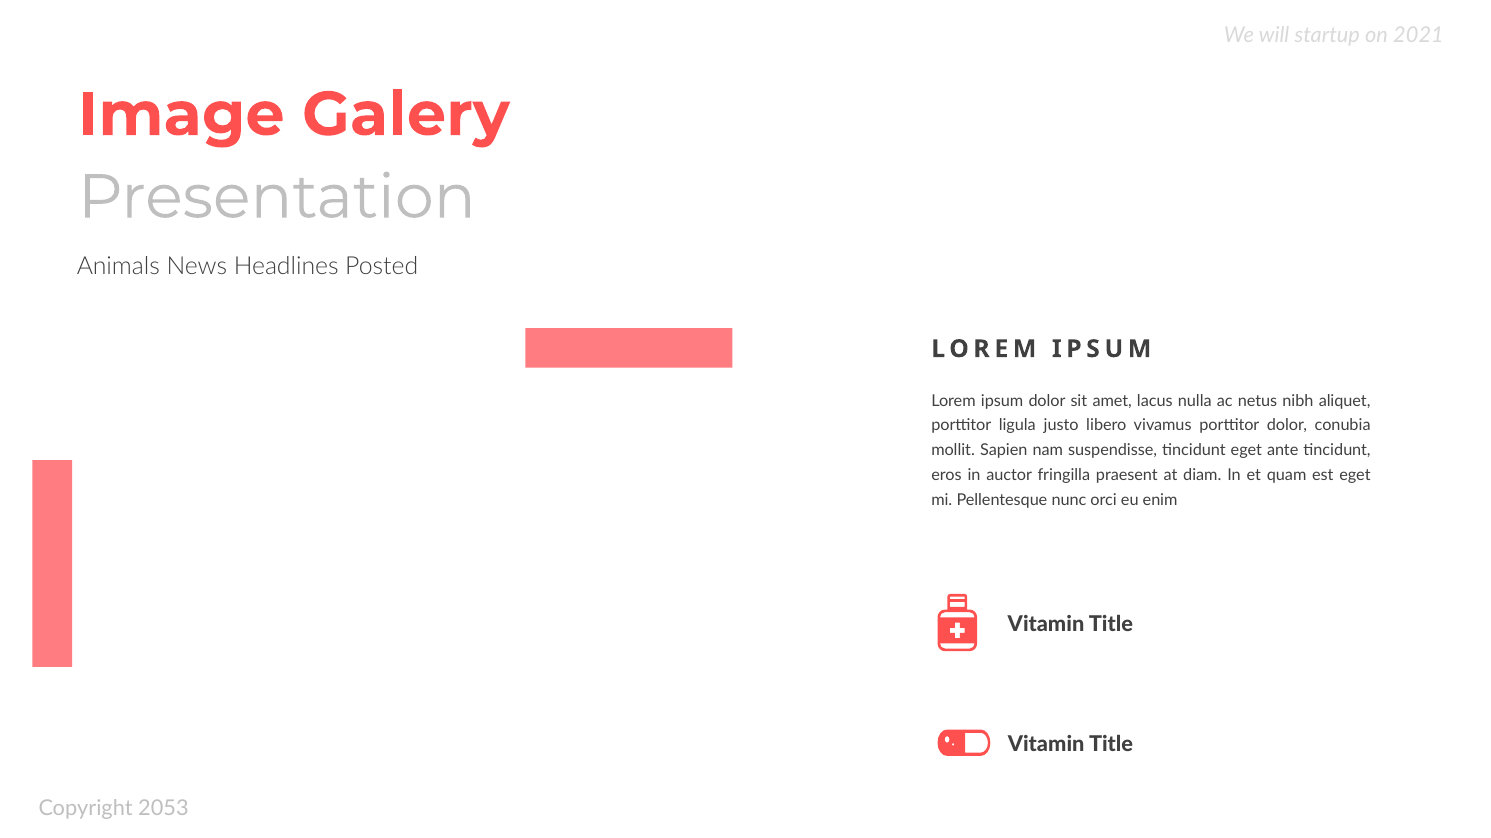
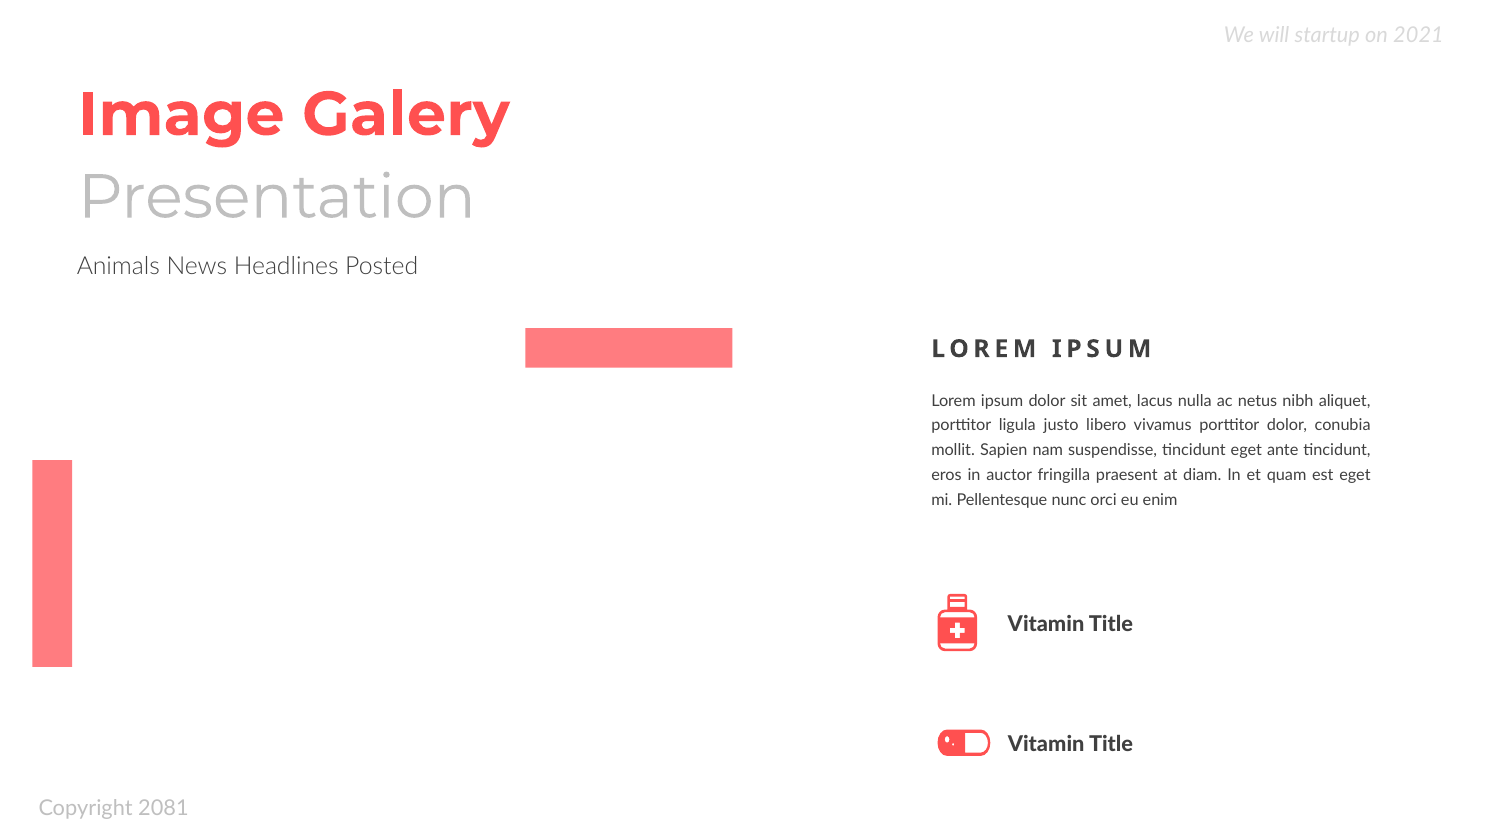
2053: 2053 -> 2081
